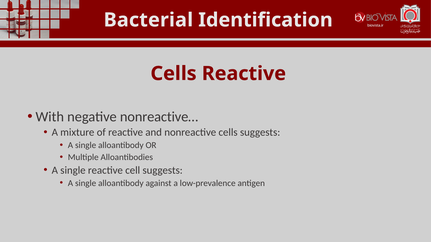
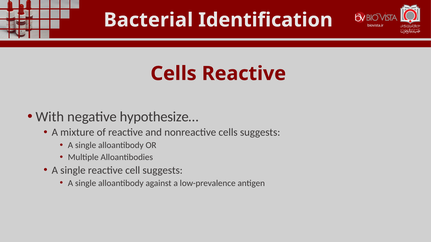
nonreactive…: nonreactive… -> hypothesize…
